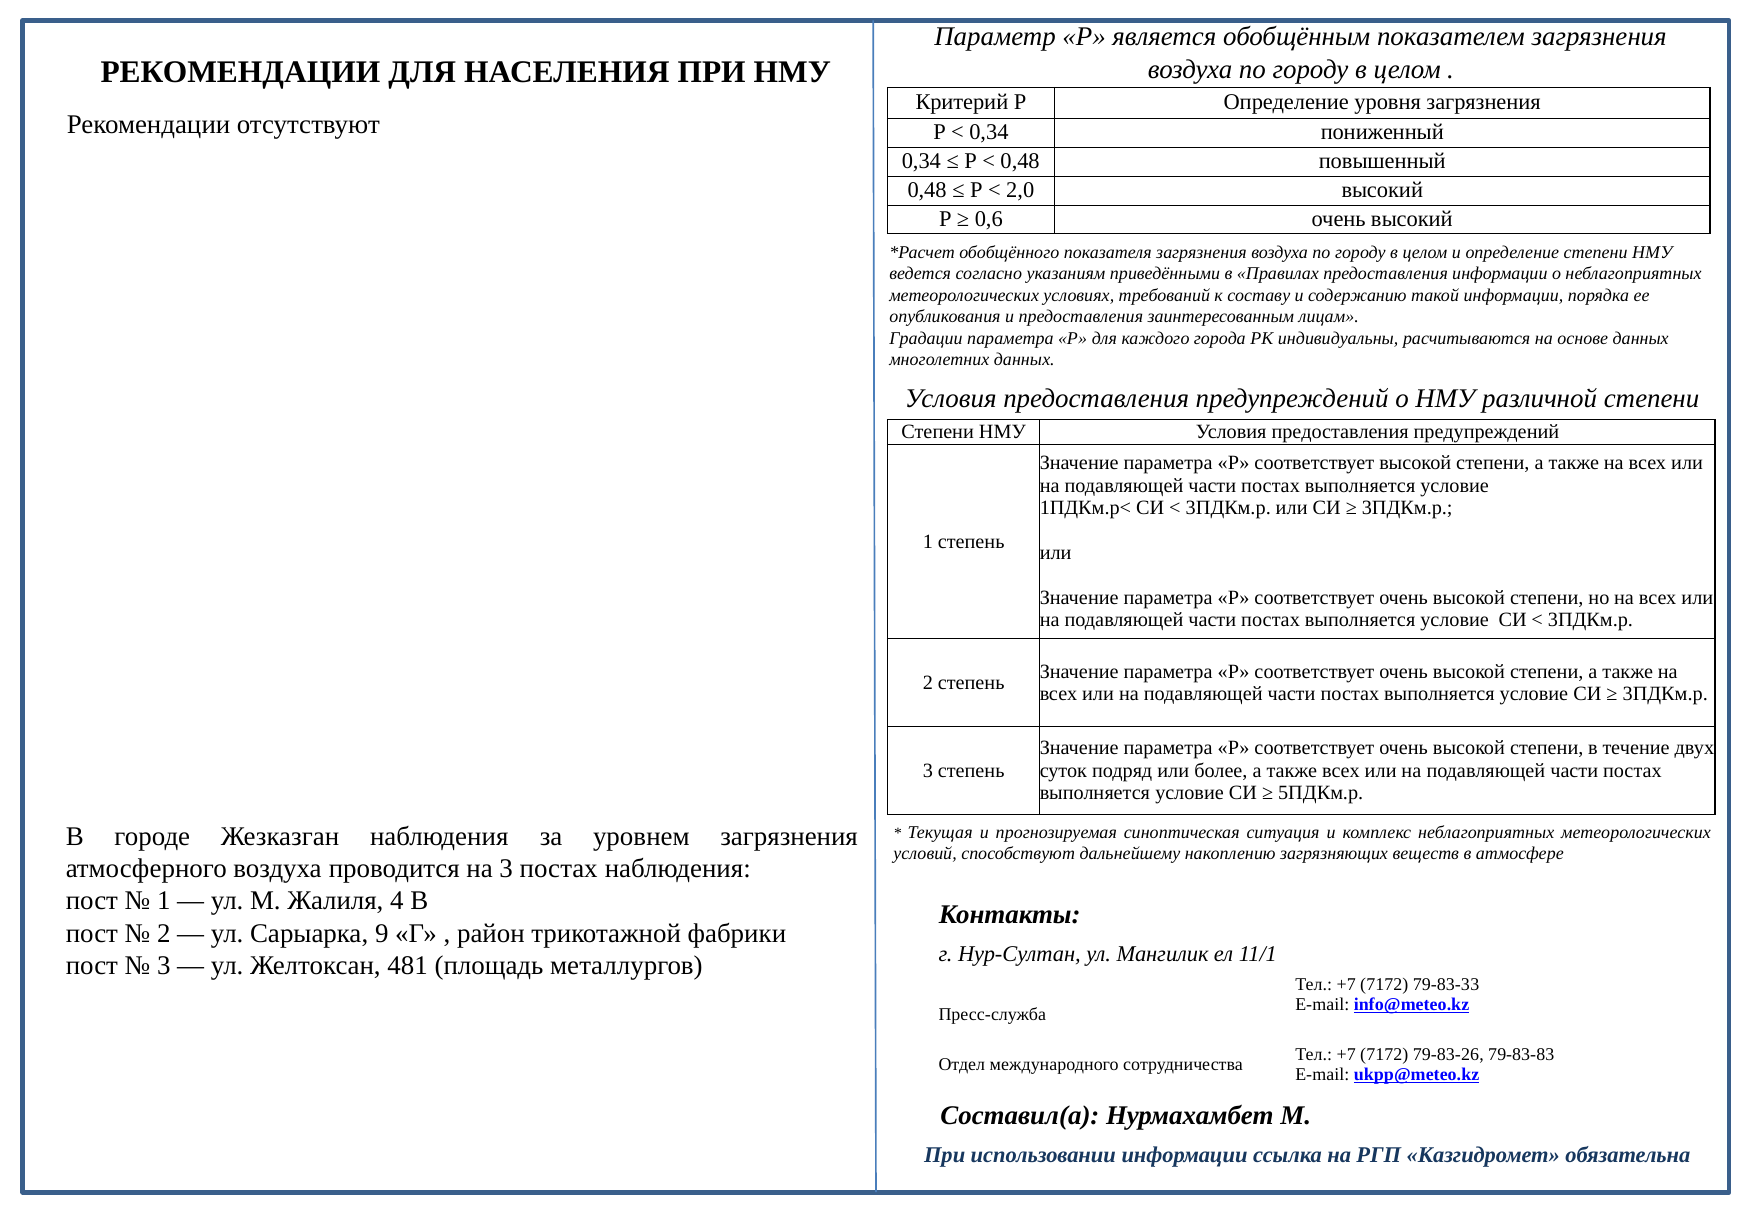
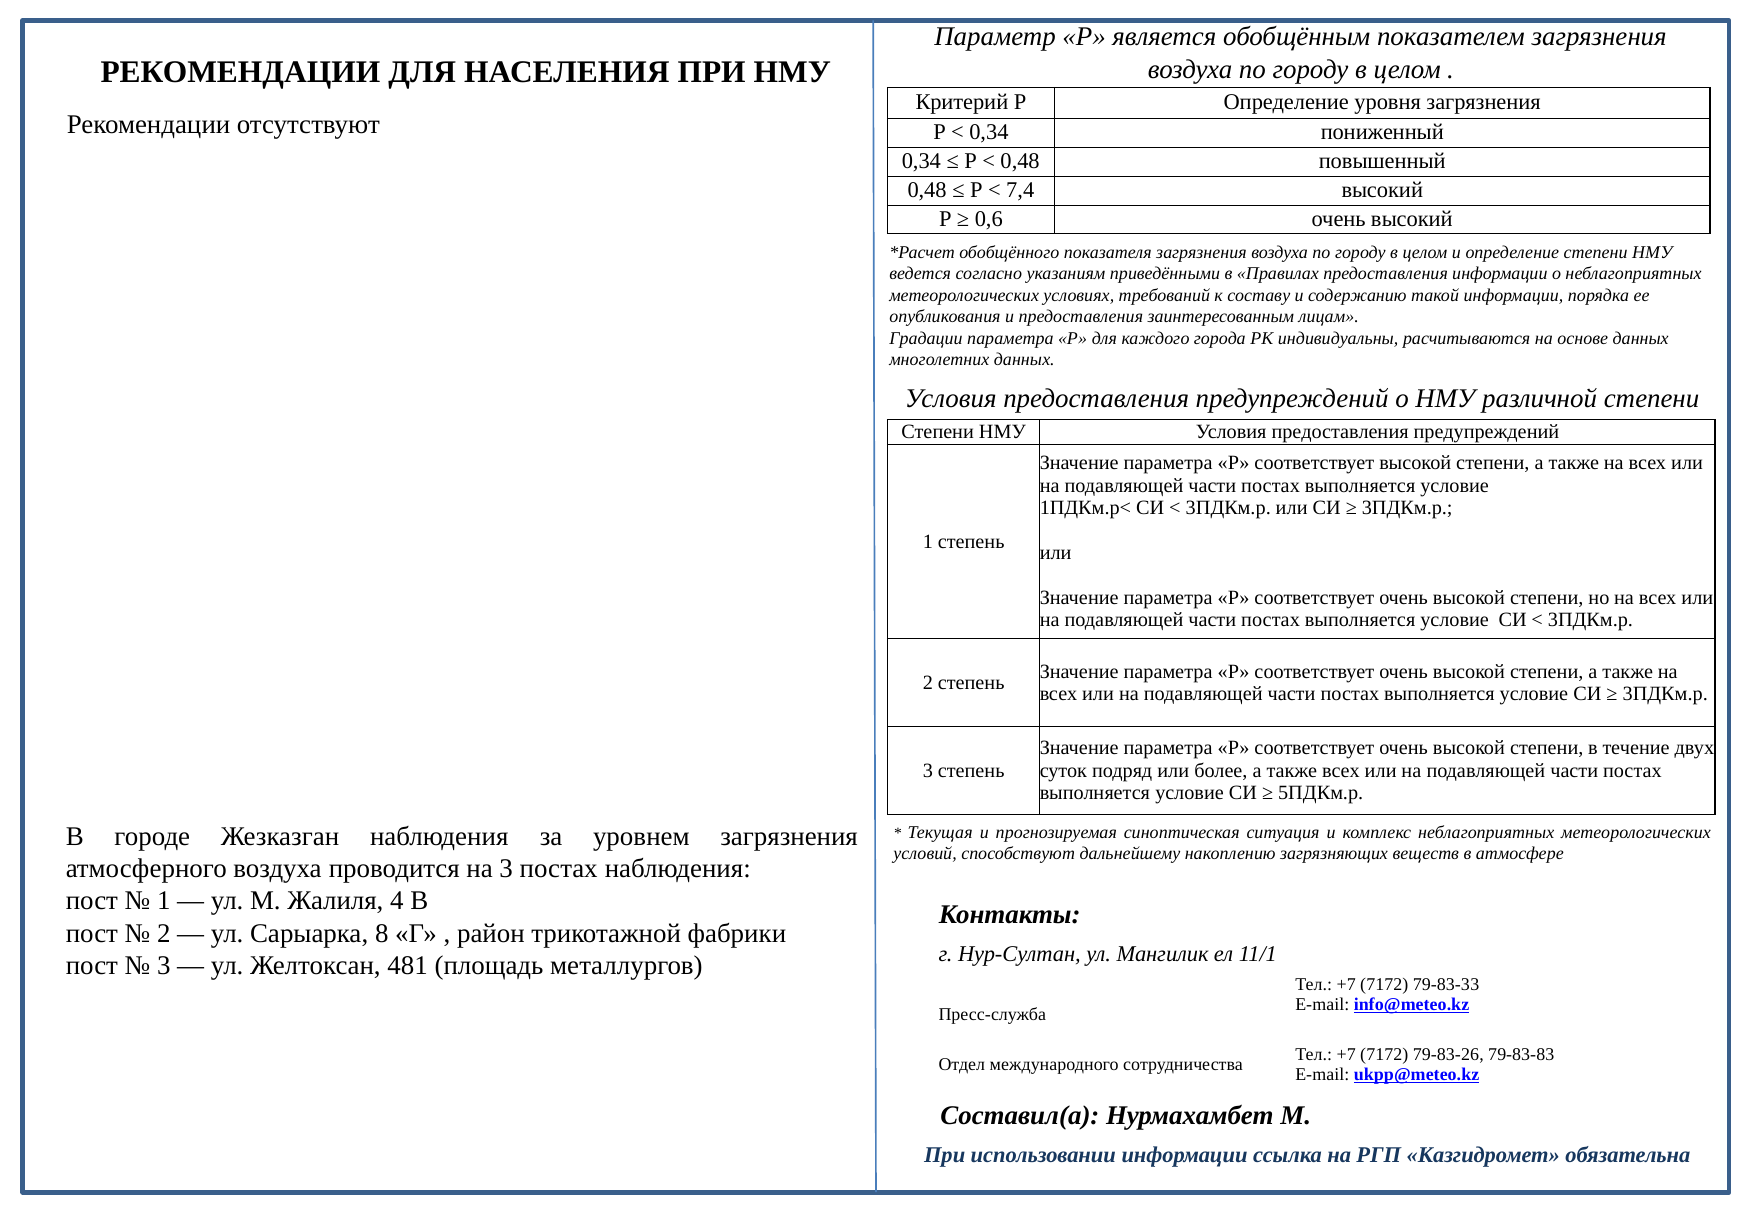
2,0: 2,0 -> 7,4
9: 9 -> 8
